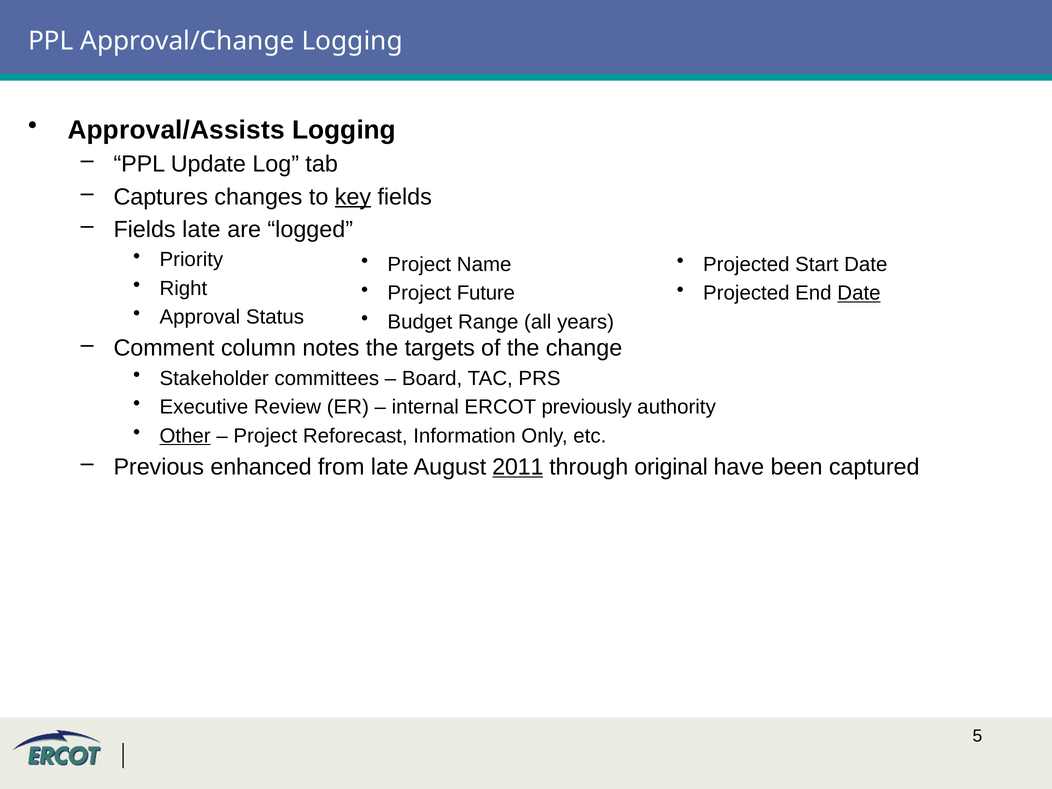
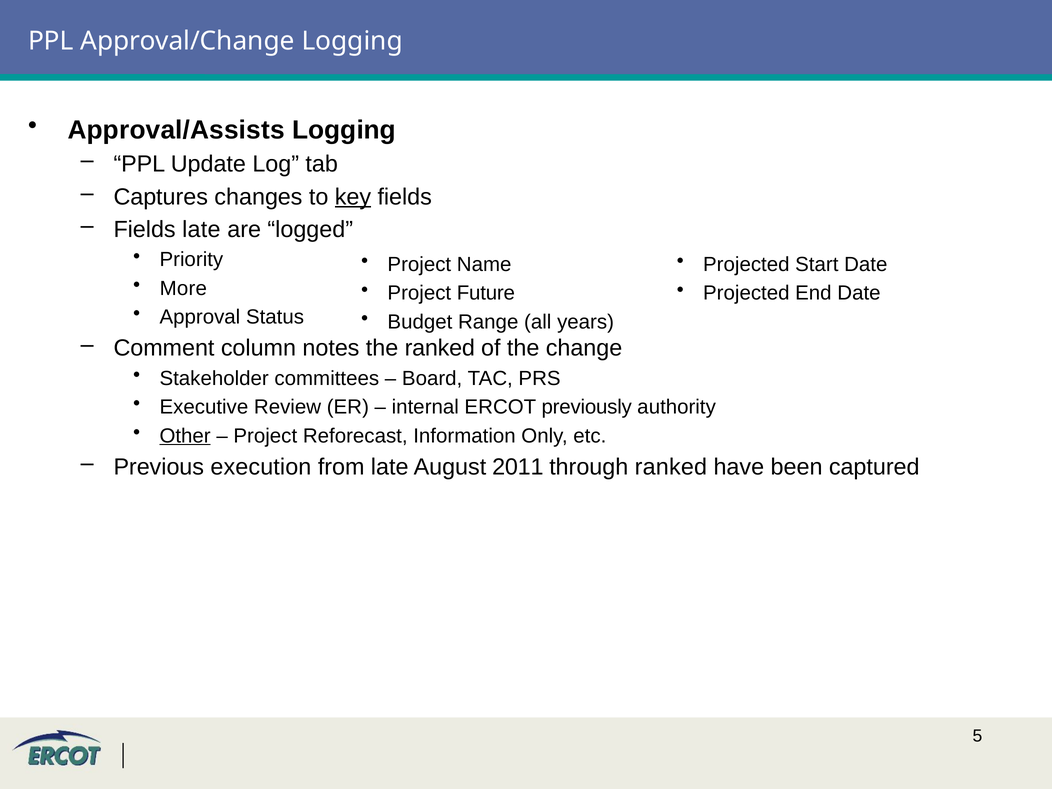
Right: Right -> More
Date at (859, 293) underline: present -> none
the targets: targets -> ranked
enhanced: enhanced -> execution
2011 underline: present -> none
through original: original -> ranked
